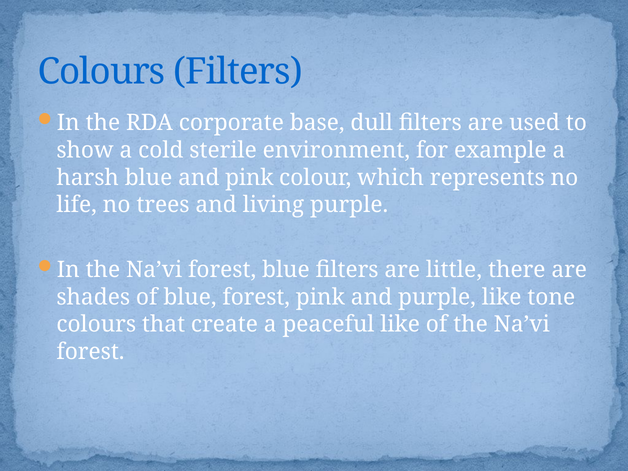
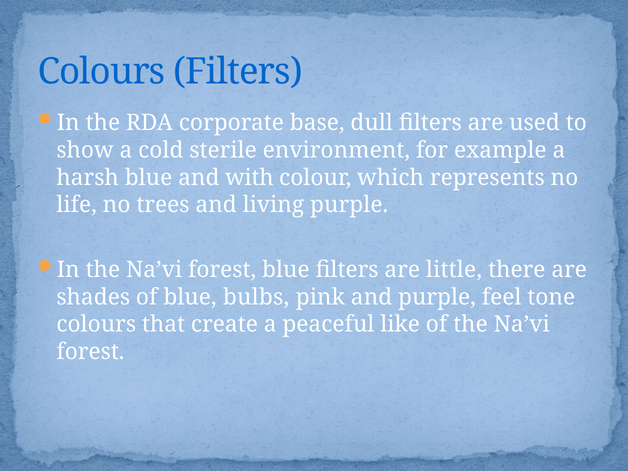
and pink: pink -> with
blue forest: forest -> bulbs
purple like: like -> feel
